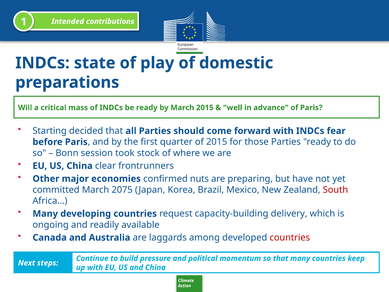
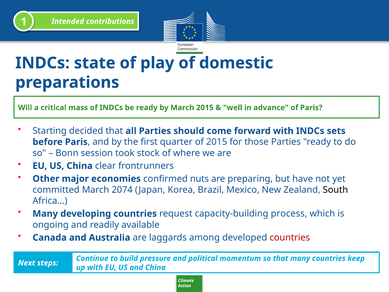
fear: fear -> sets
2075: 2075 -> 2074
South colour: red -> black
delivery: delivery -> process
